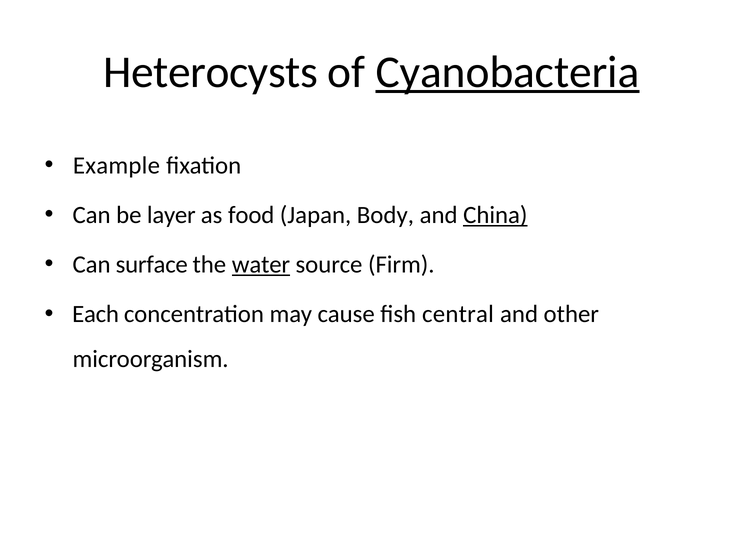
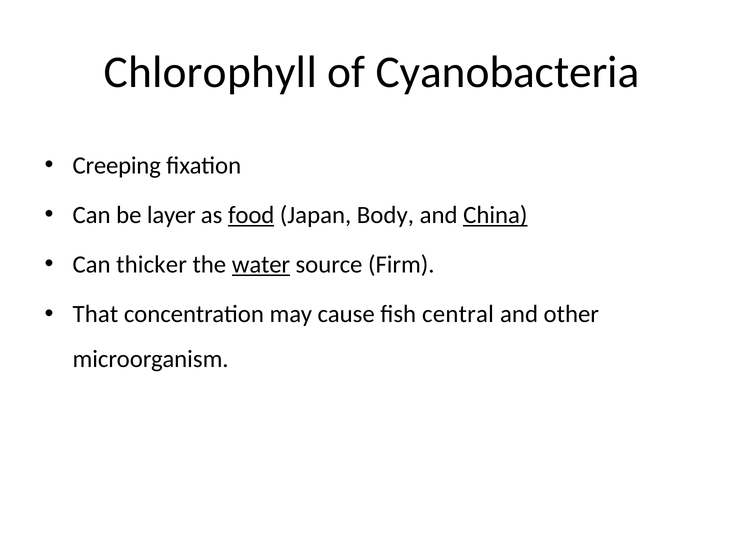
Heterocysts: Heterocysts -> Chlorophyll
Cyanobacteria underline: present -> none
Example: Example -> Creeping
food underline: none -> present
surface: surface -> thicker
Each: Each -> That
